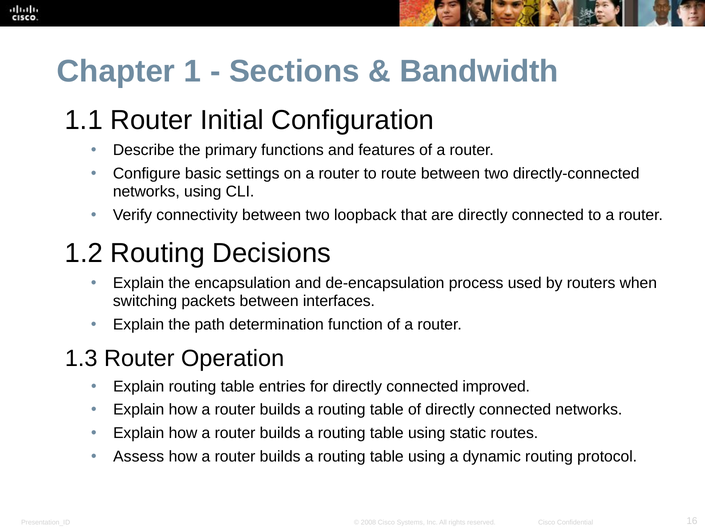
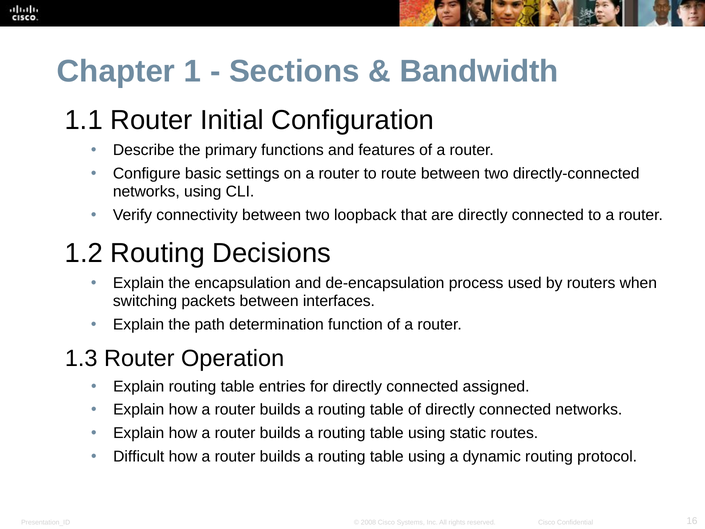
improved: improved -> assigned
Assess: Assess -> Difficult
